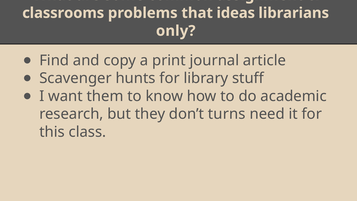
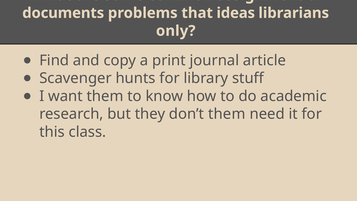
classrooms: classrooms -> documents
don’t turns: turns -> them
